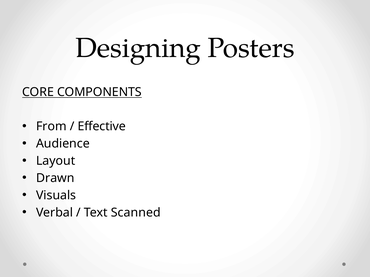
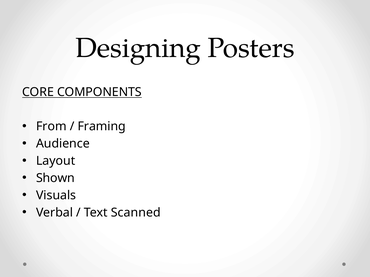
Effective: Effective -> Framing
Drawn: Drawn -> Shown
